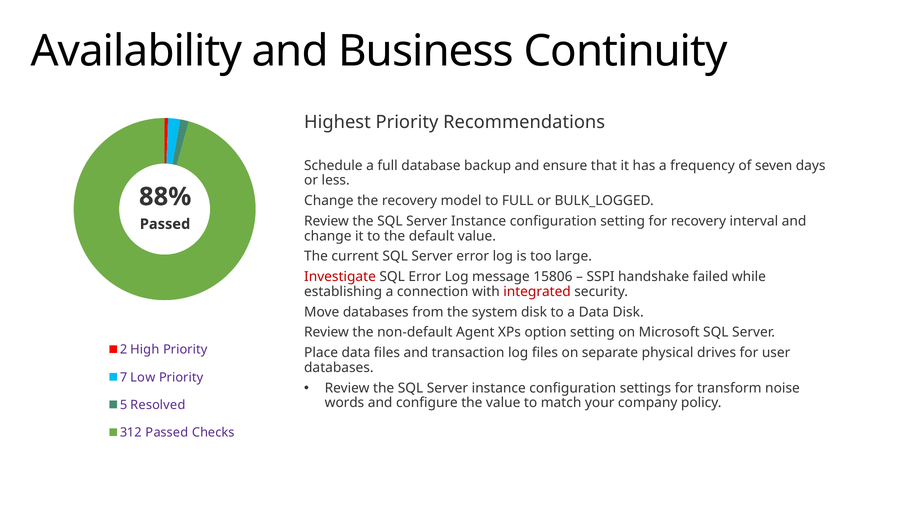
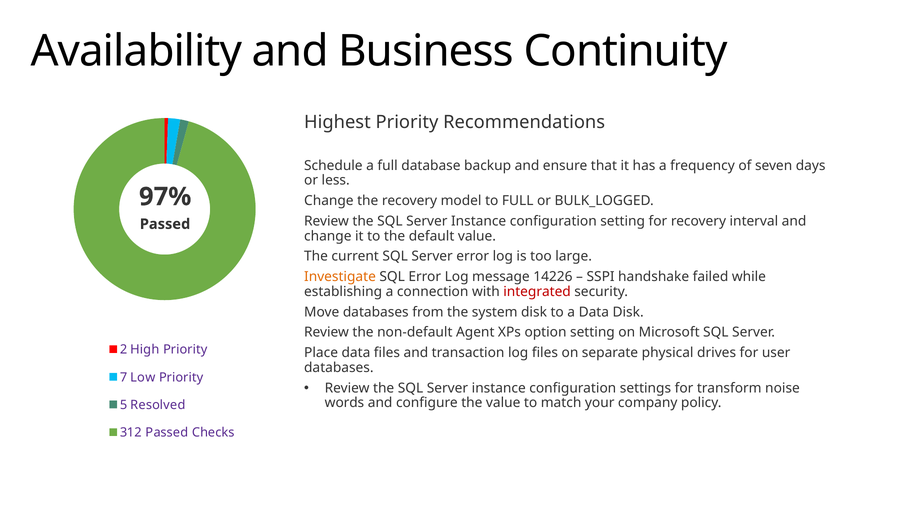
88%: 88% -> 97%
Investigate colour: red -> orange
15806: 15806 -> 14226
